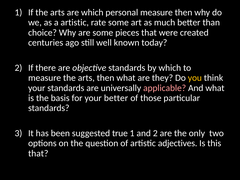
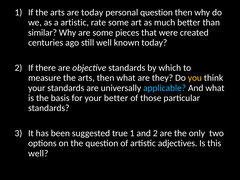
are which: which -> today
personal measure: measure -> question
choice: choice -> similar
applicable colour: pink -> light blue
that at (38, 153): that -> well
